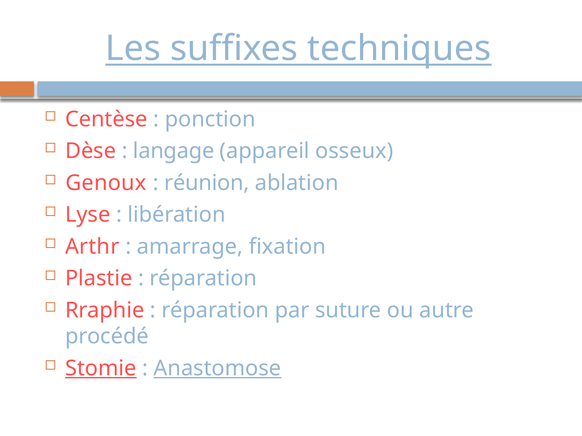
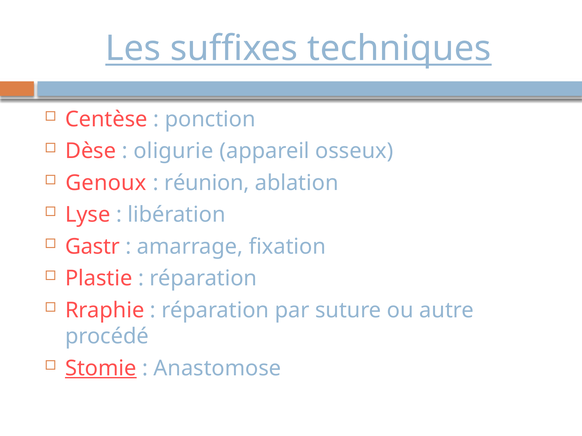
langage: langage -> oligurie
Arthr: Arthr -> Gastr
Anastomose underline: present -> none
